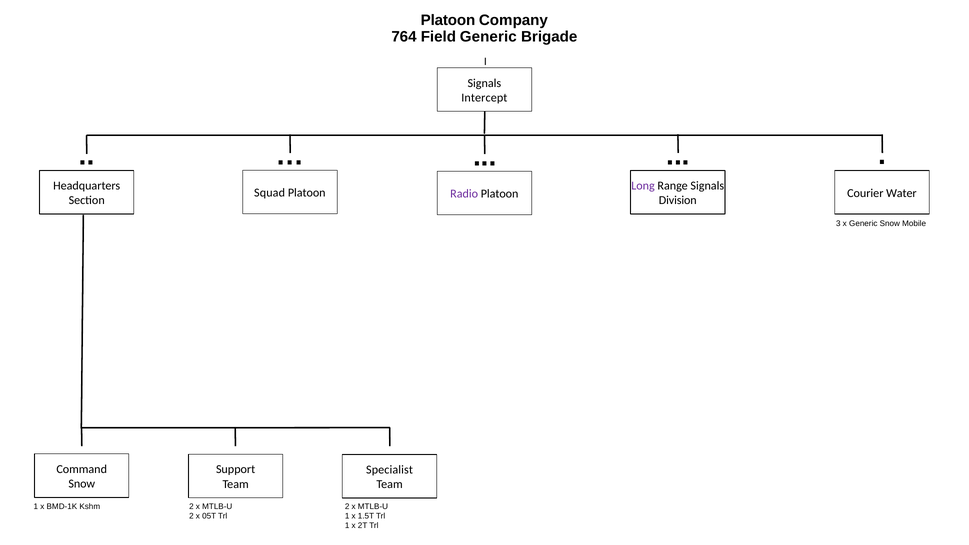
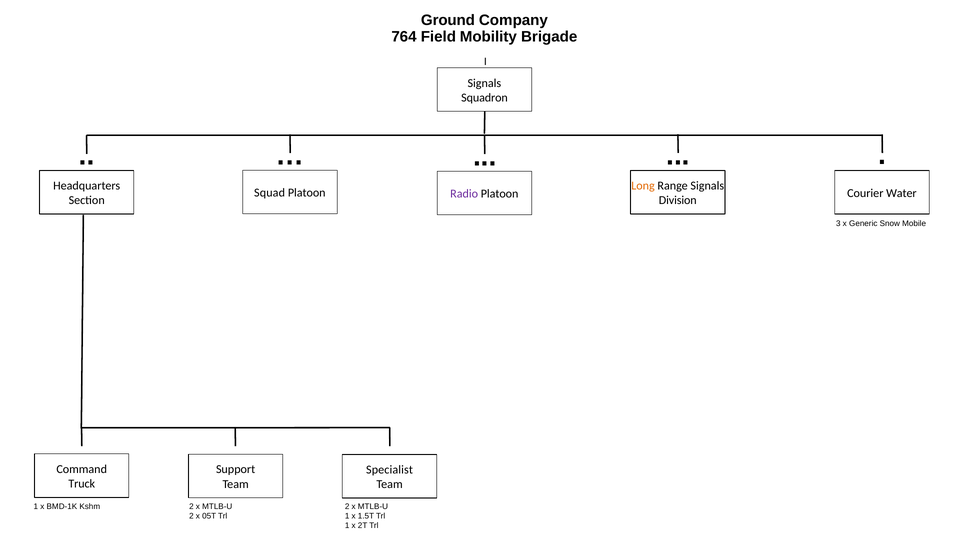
Platoon at (448, 20): Platoon -> Ground
Field Generic: Generic -> Mobility
Intercept: Intercept -> Squadron
Long colour: purple -> orange
Snow at (82, 484): Snow -> Truck
